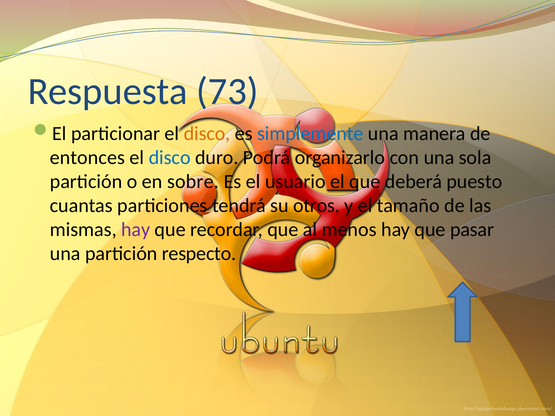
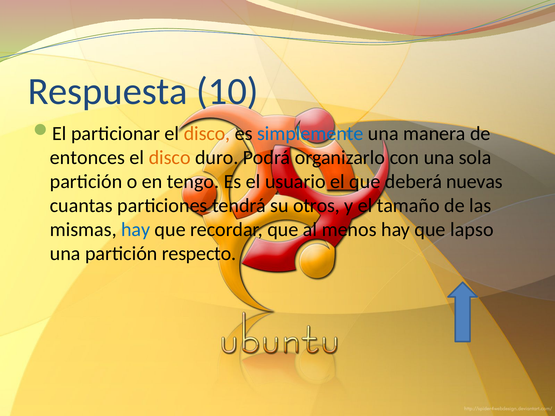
73: 73 -> 10
disco at (170, 158) colour: blue -> orange
sobre: sobre -> tengo
puesto: puesto -> nuevas
hay at (136, 230) colour: purple -> blue
pasar: pasar -> lapso
